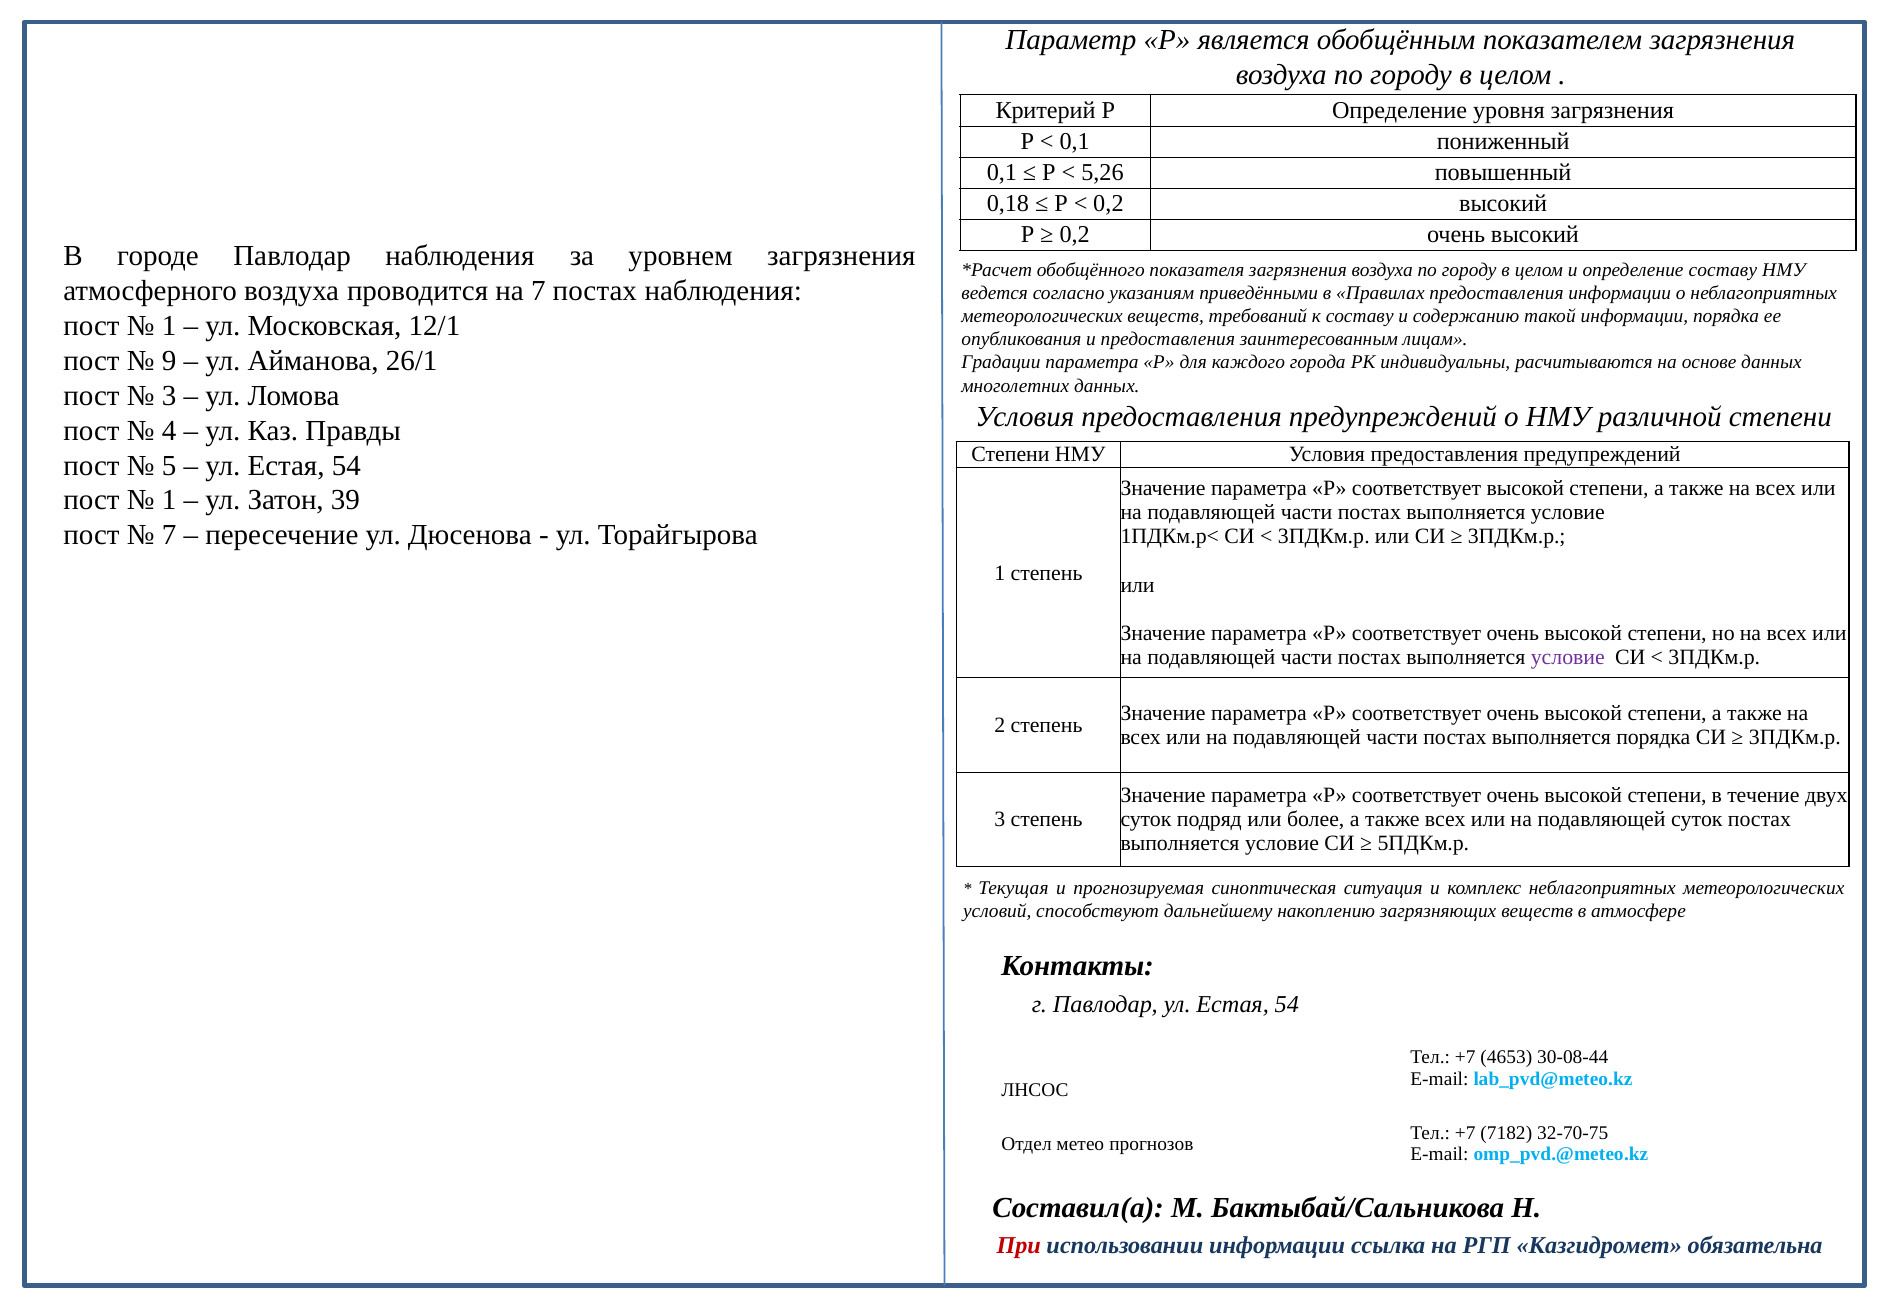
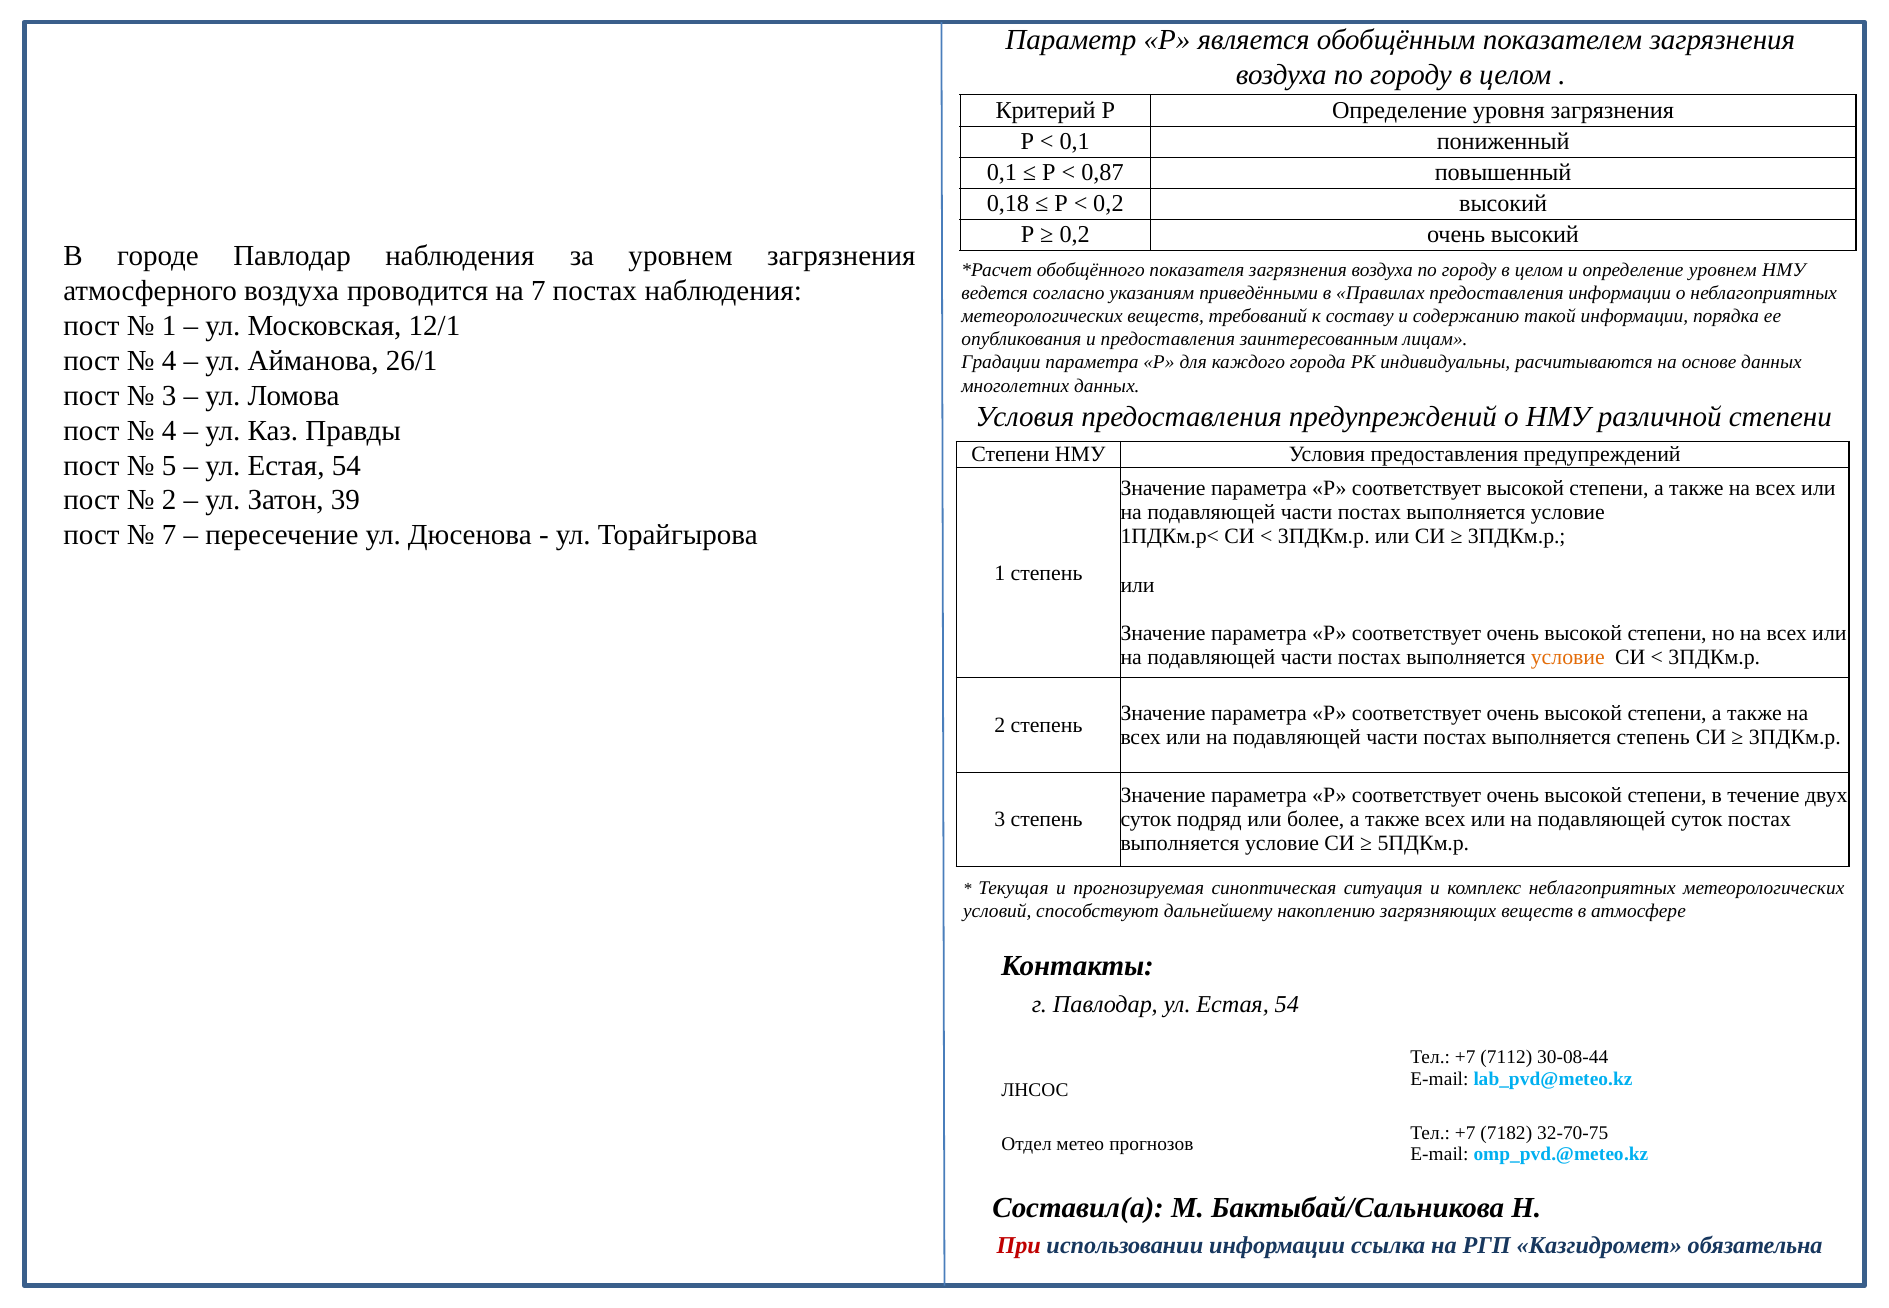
5,26: 5,26 -> 0,87
определение составу: составу -> уровнем
9 at (169, 361): 9 -> 4
1 at (169, 500): 1 -> 2
условие at (1568, 657) colour: purple -> orange
выполняется порядка: порядка -> степень
4653: 4653 -> 7112
